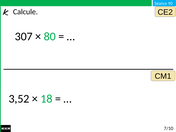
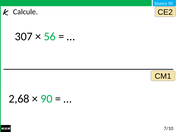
80: 80 -> 56
3,52: 3,52 -> 2,68
18 at (46, 99): 18 -> 90
